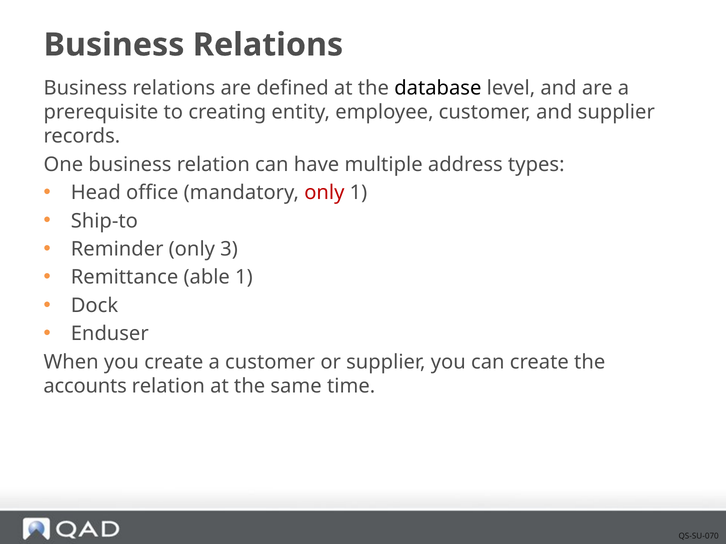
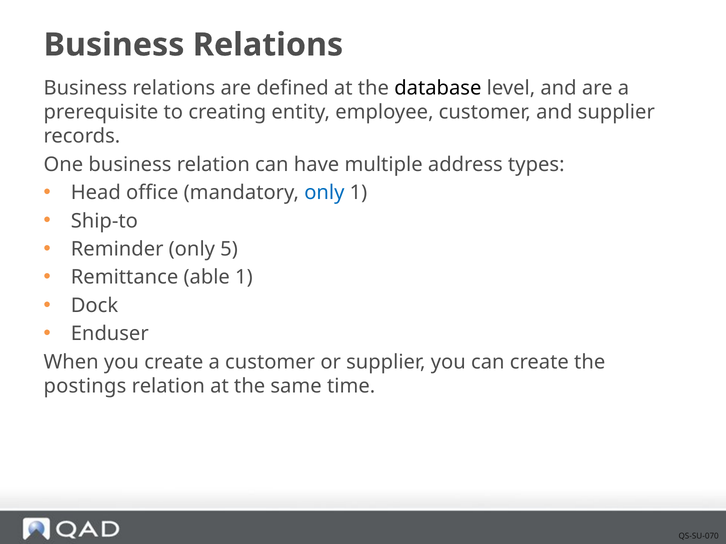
only at (324, 193) colour: red -> blue
3: 3 -> 5
accounts: accounts -> postings
